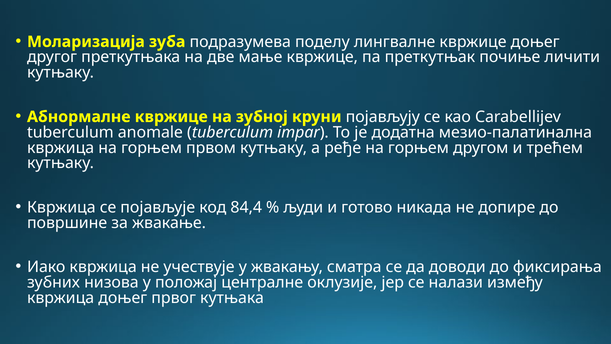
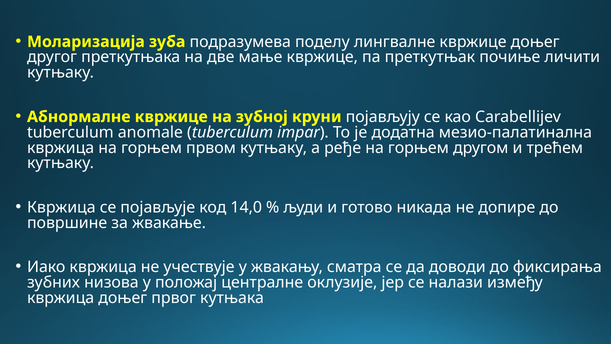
84,4: 84,4 -> 14,0
